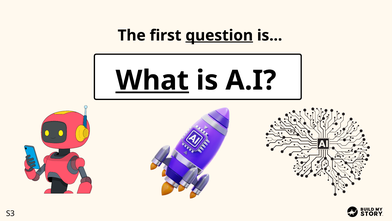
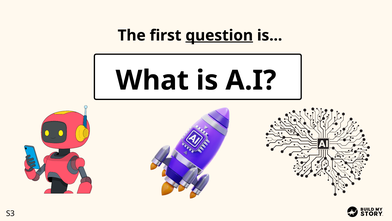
What underline: present -> none
